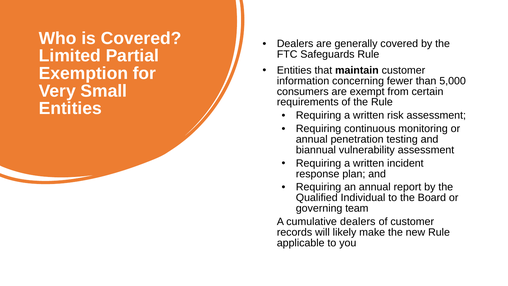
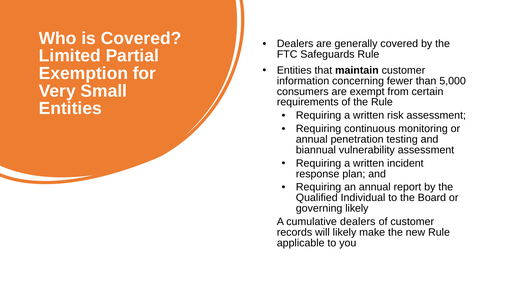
governing team: team -> likely
